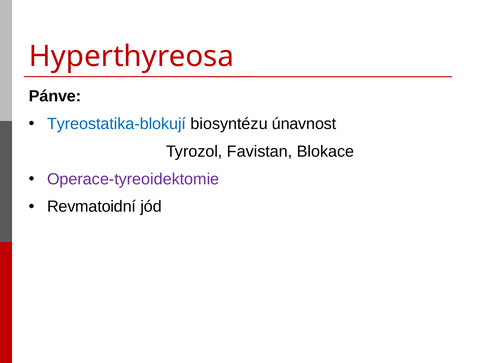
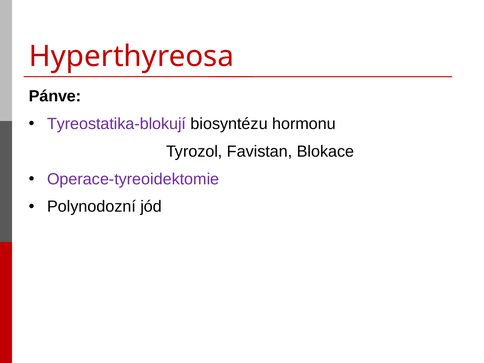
Tyreostatika-blokují colour: blue -> purple
únavnost: únavnost -> hormonu
Revmatoidní: Revmatoidní -> Polynodozní
